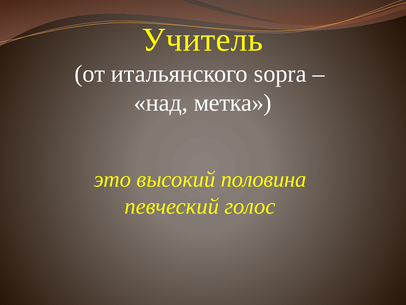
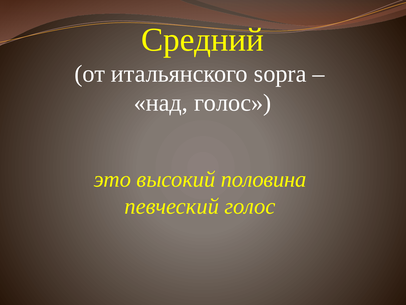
Учитель: Учитель -> Средний
над метка: метка -> голос
